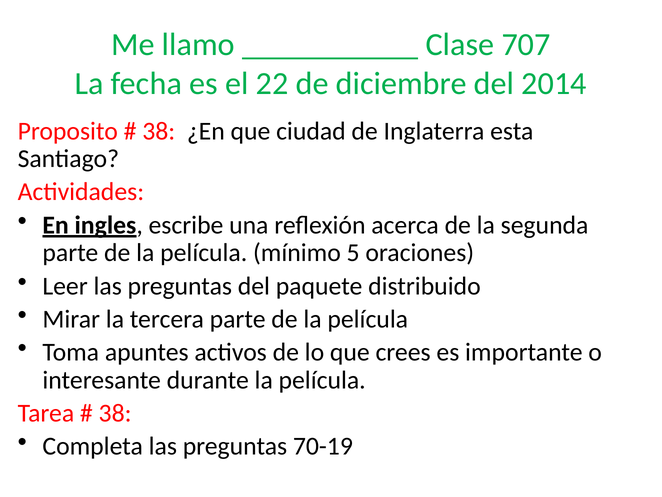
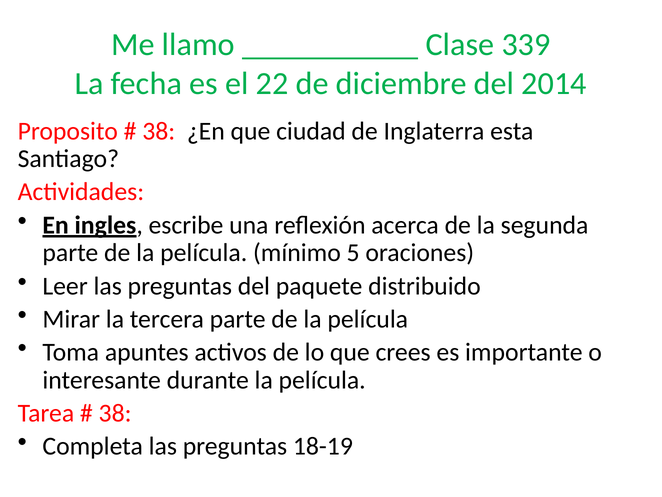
707: 707 -> 339
70-19: 70-19 -> 18-19
